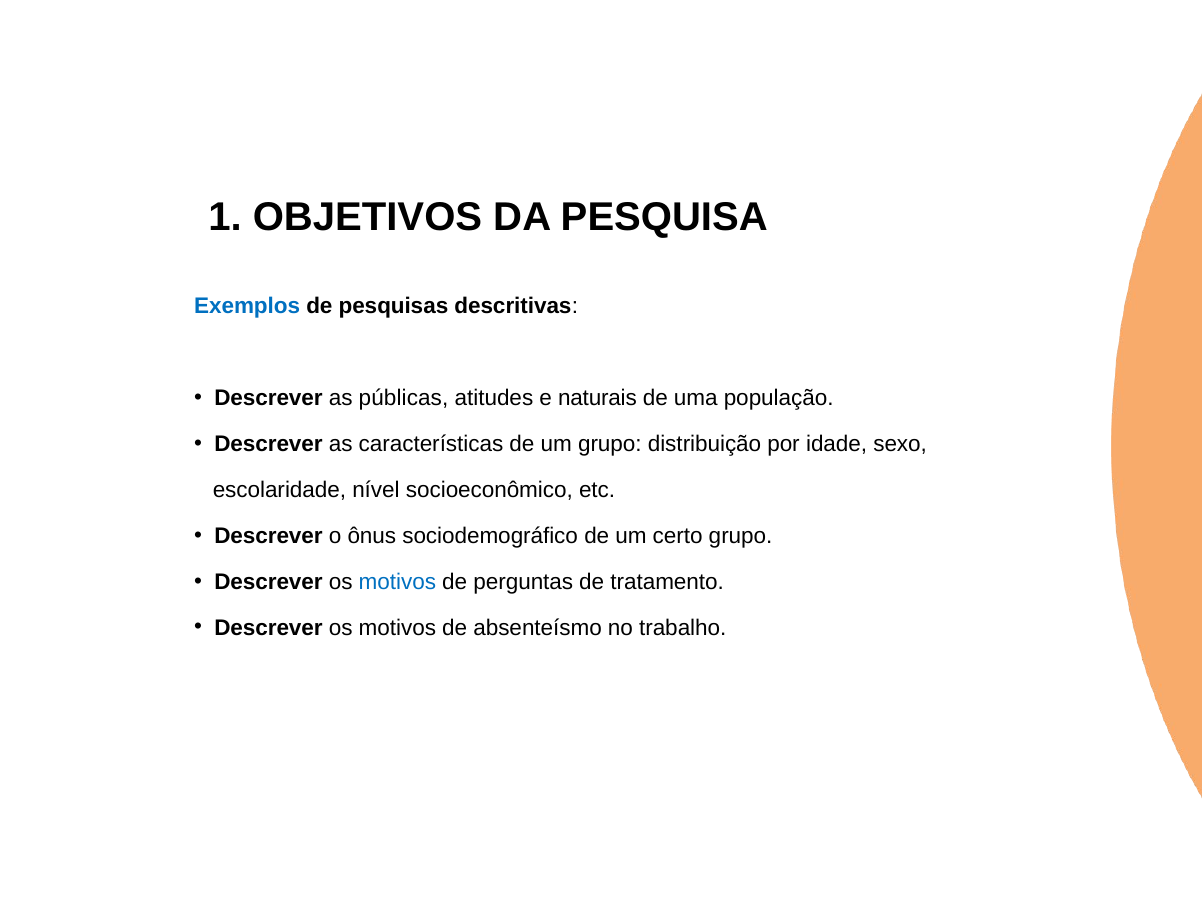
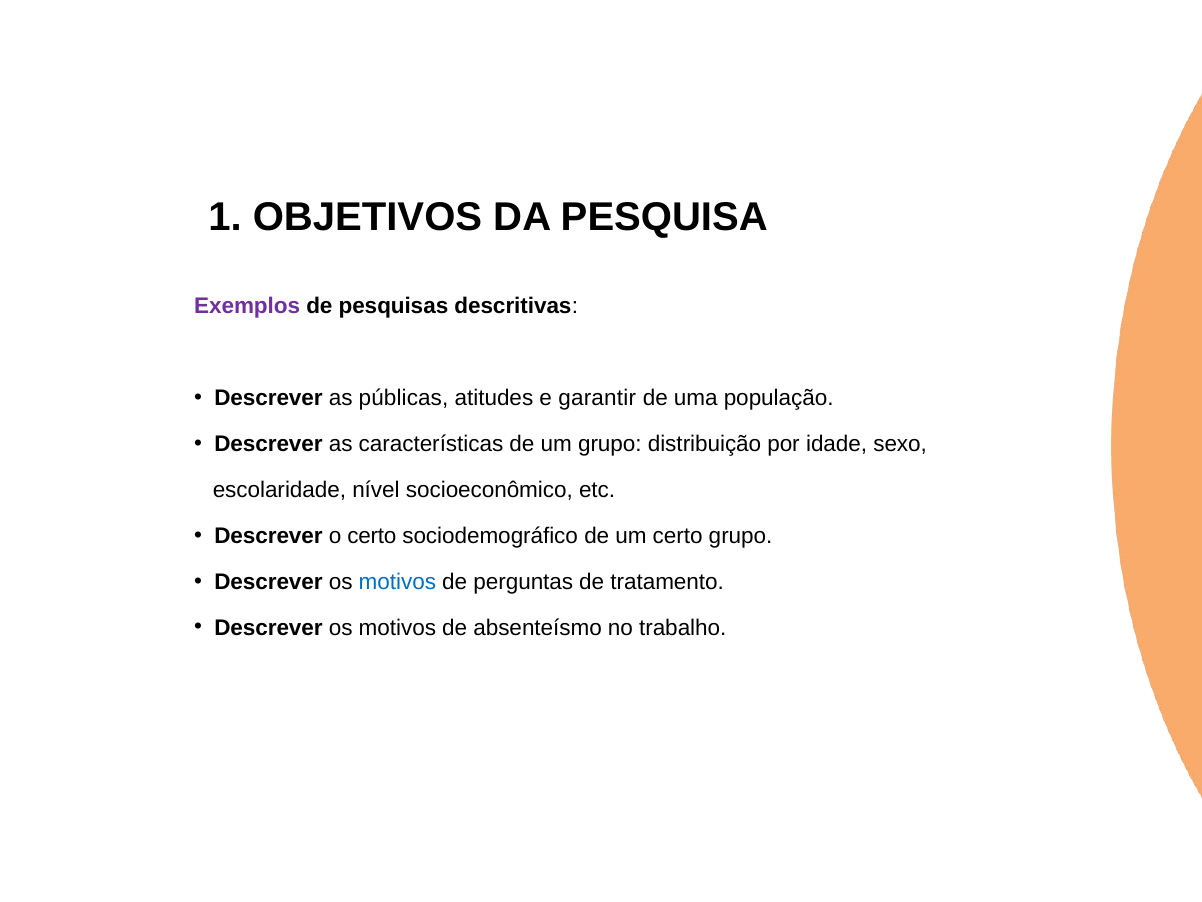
Exemplos colour: blue -> purple
naturais: naturais -> garantir
o ônus: ônus -> certo
